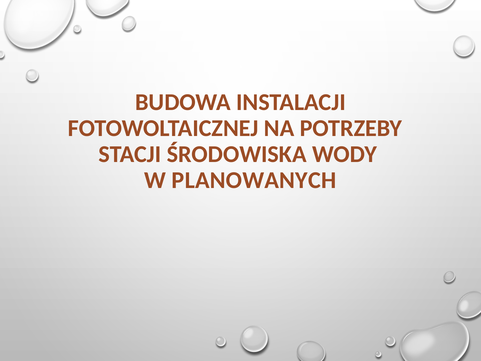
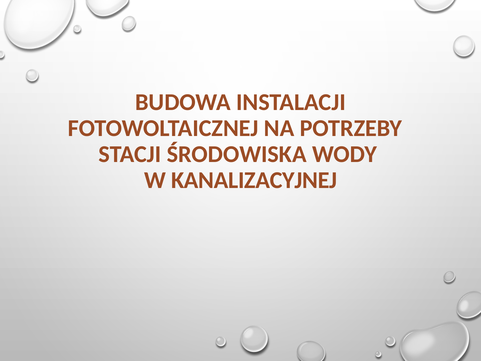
PLANOWANYCH: PLANOWANYCH -> KANALIZACYJNEJ
